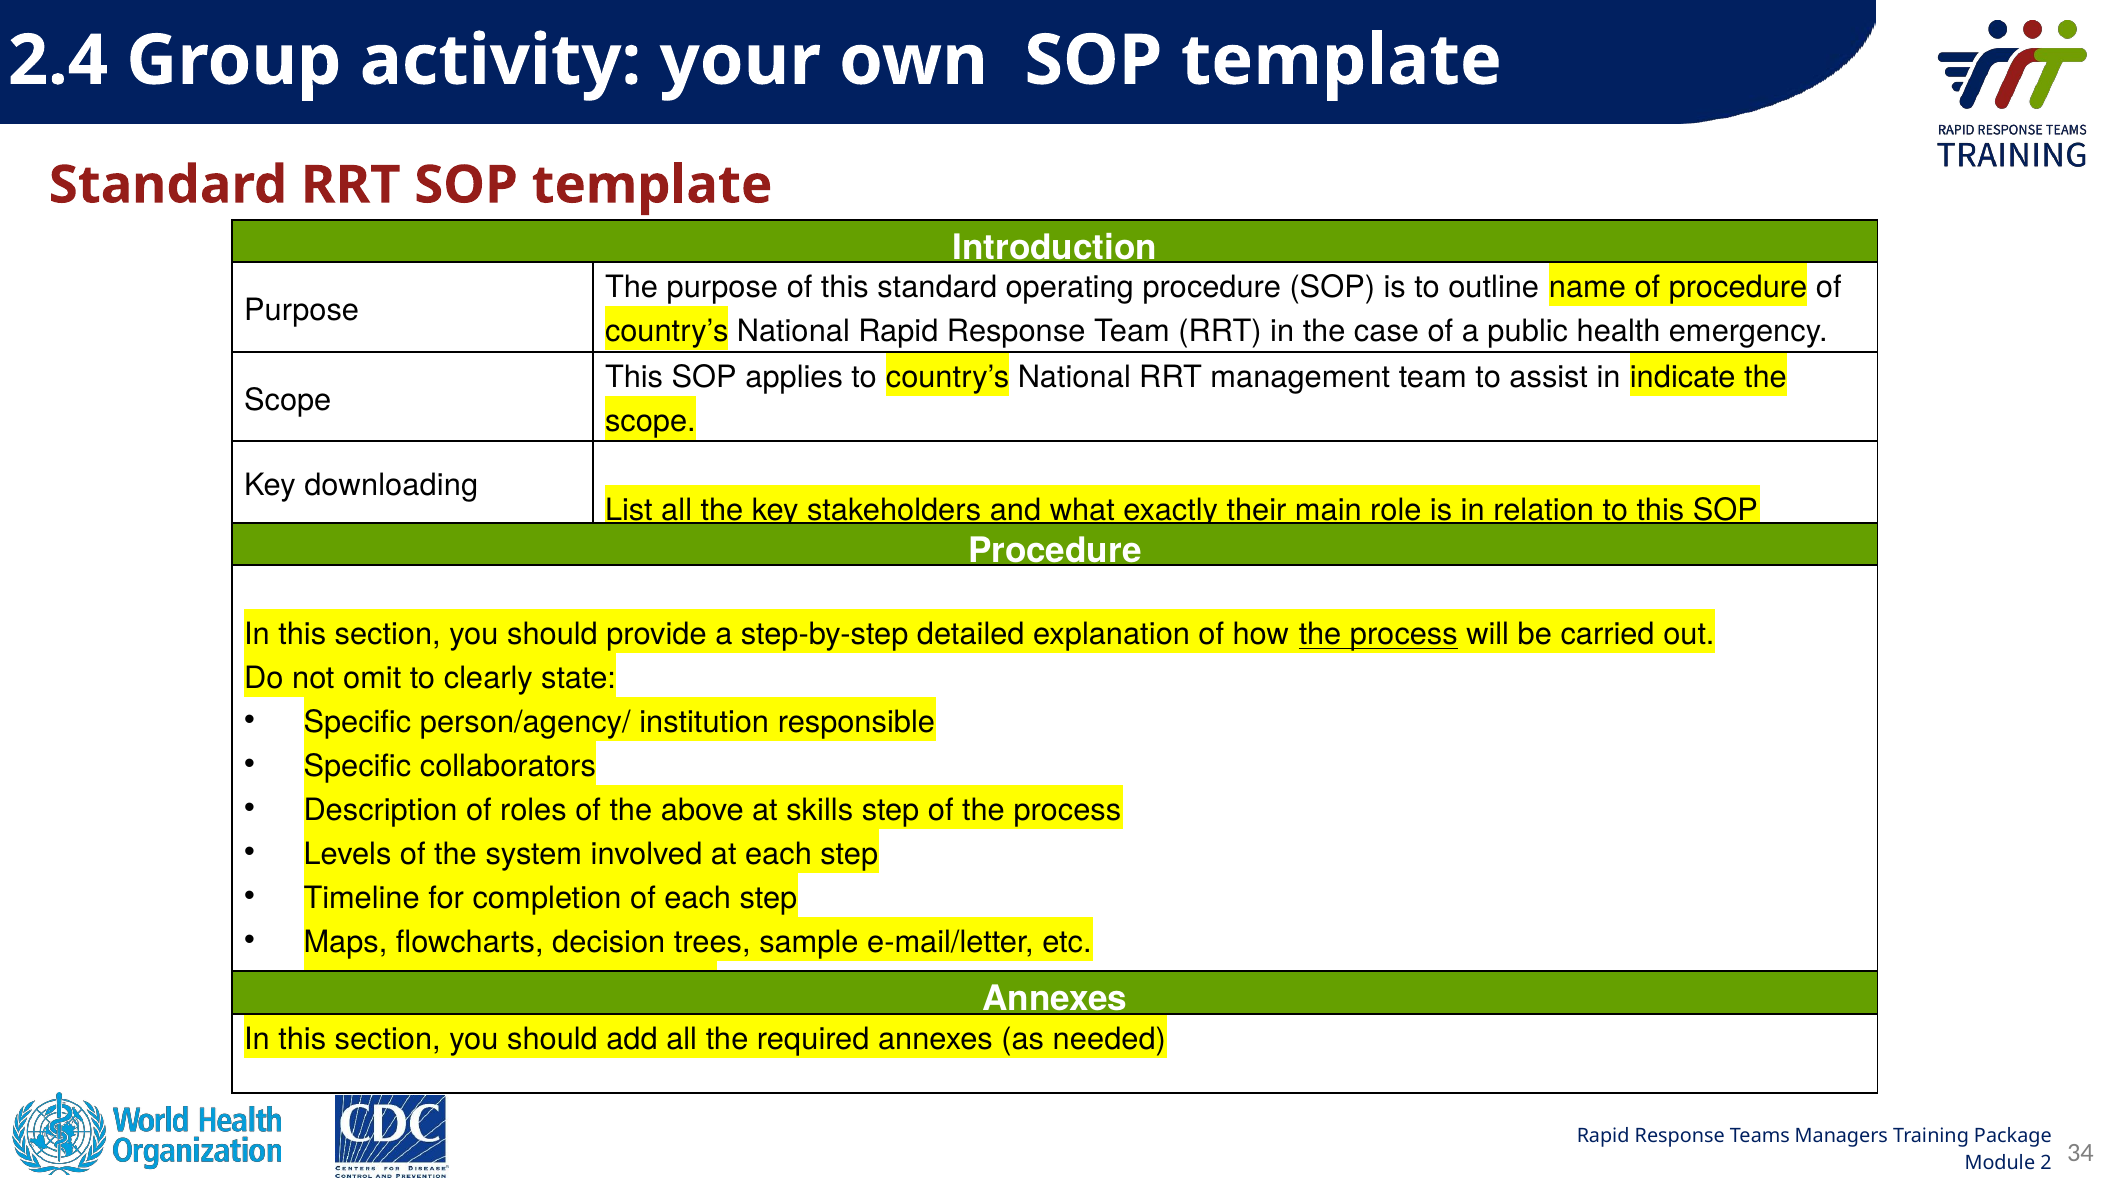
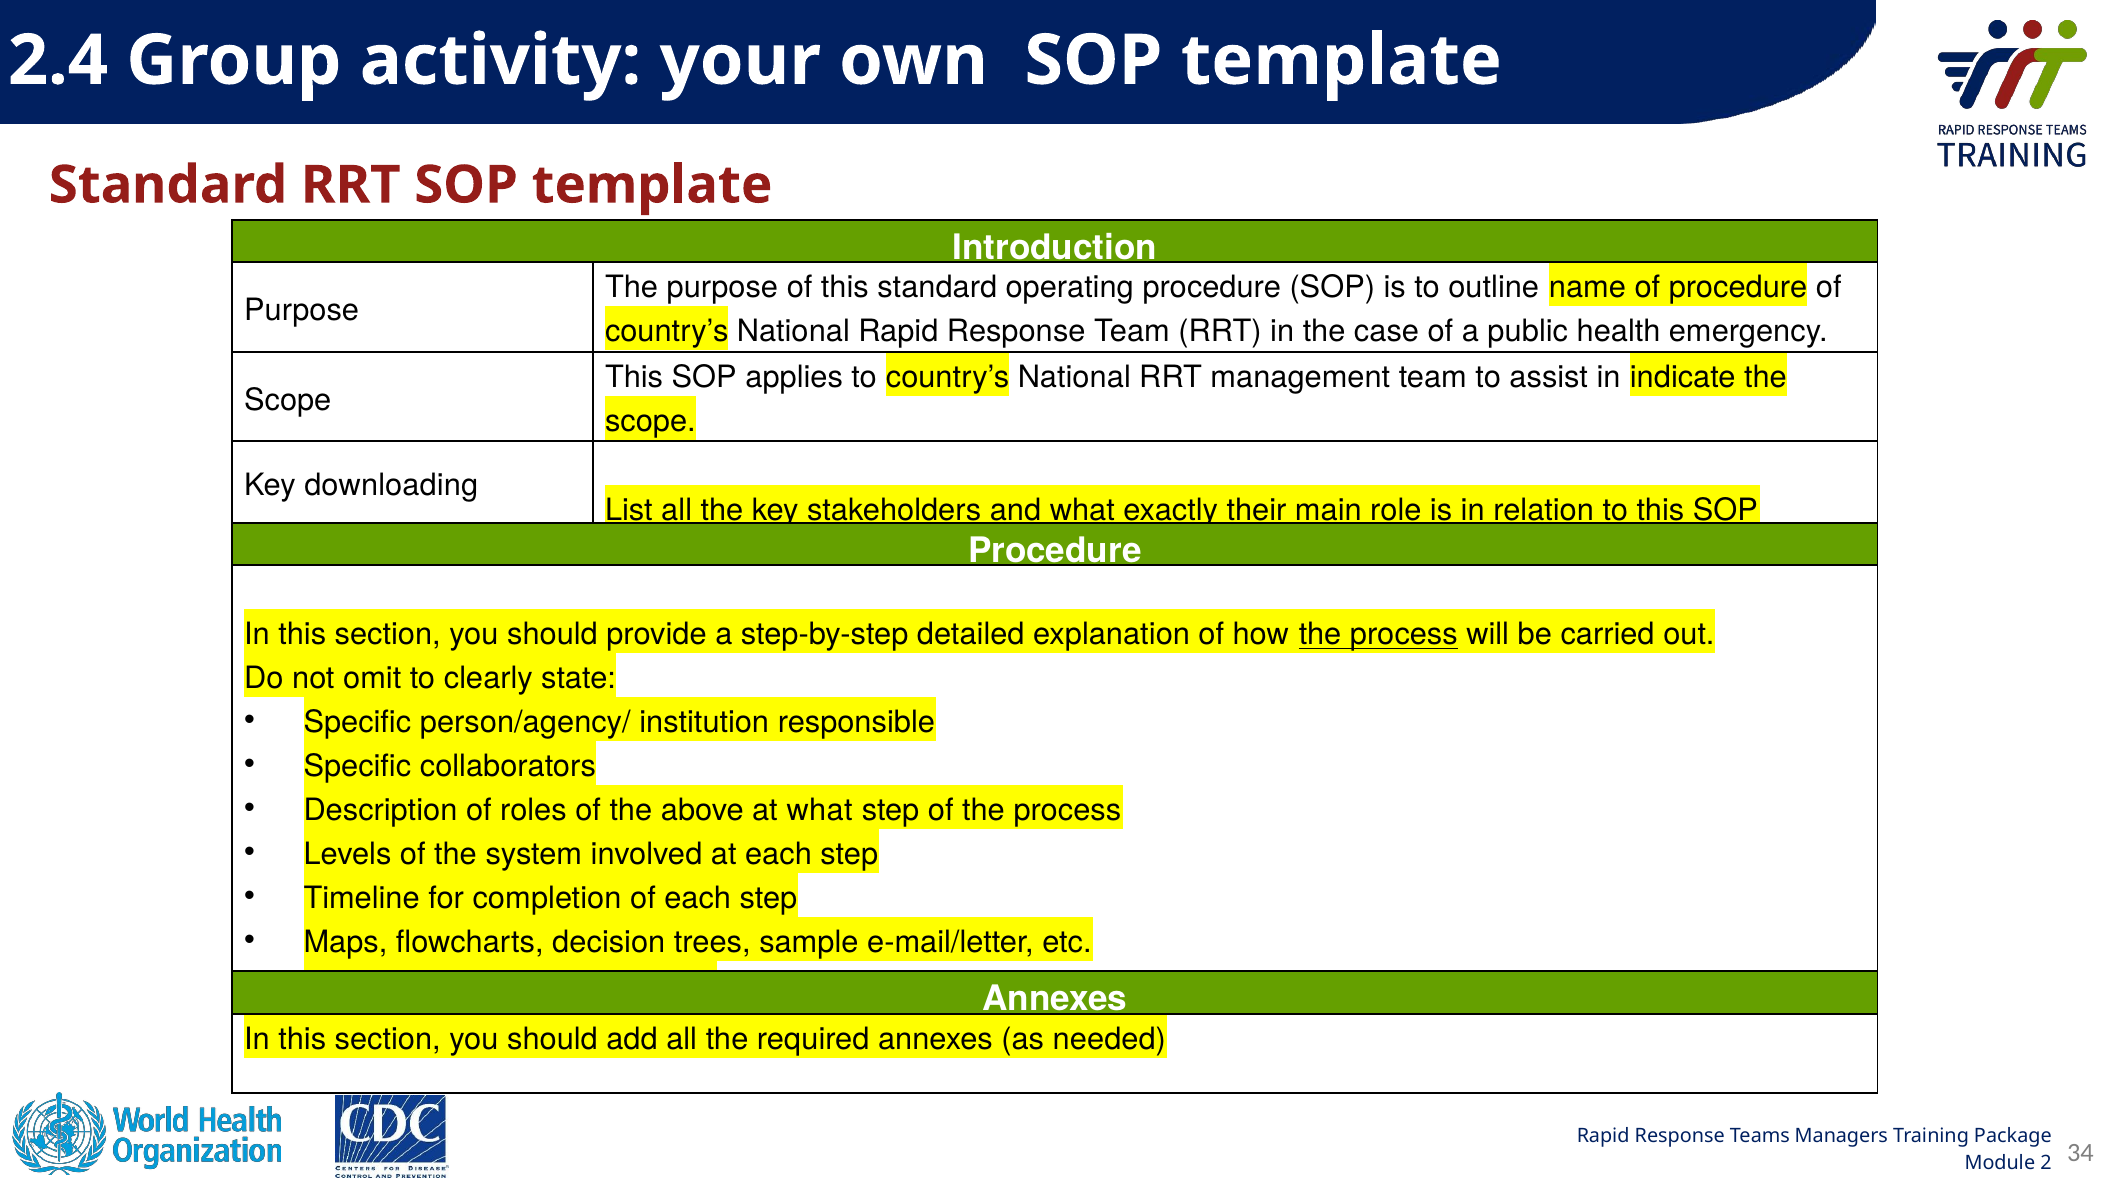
at skills: skills -> what
